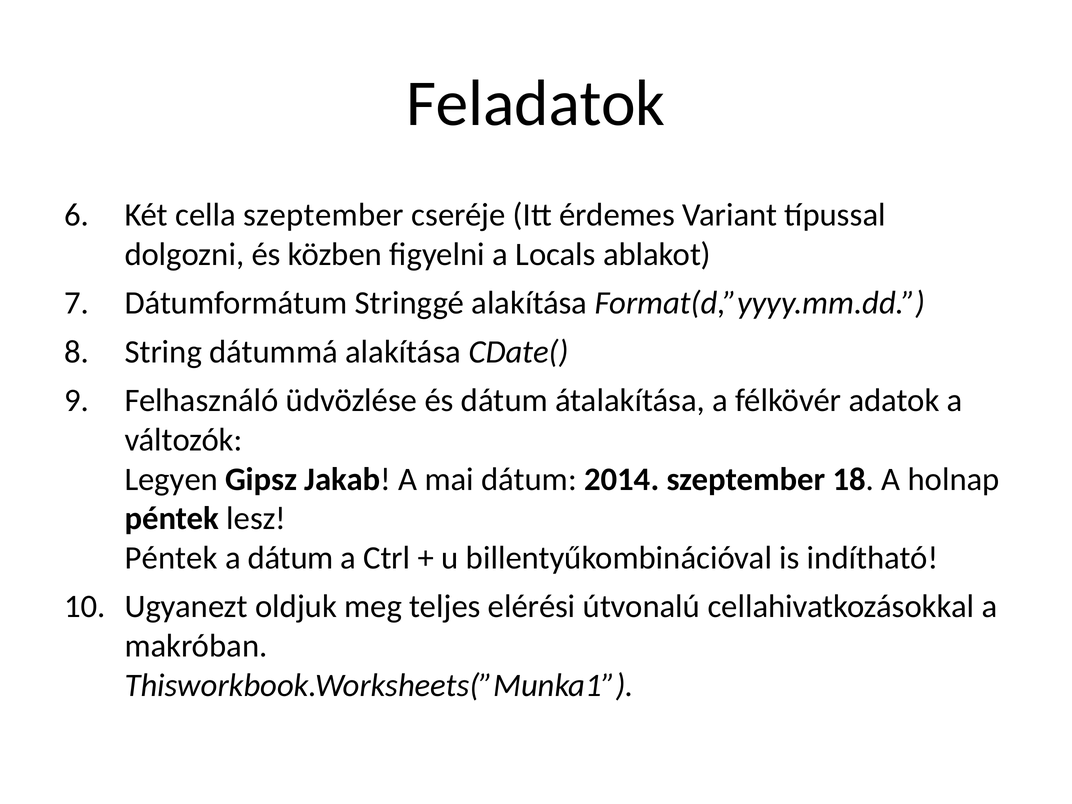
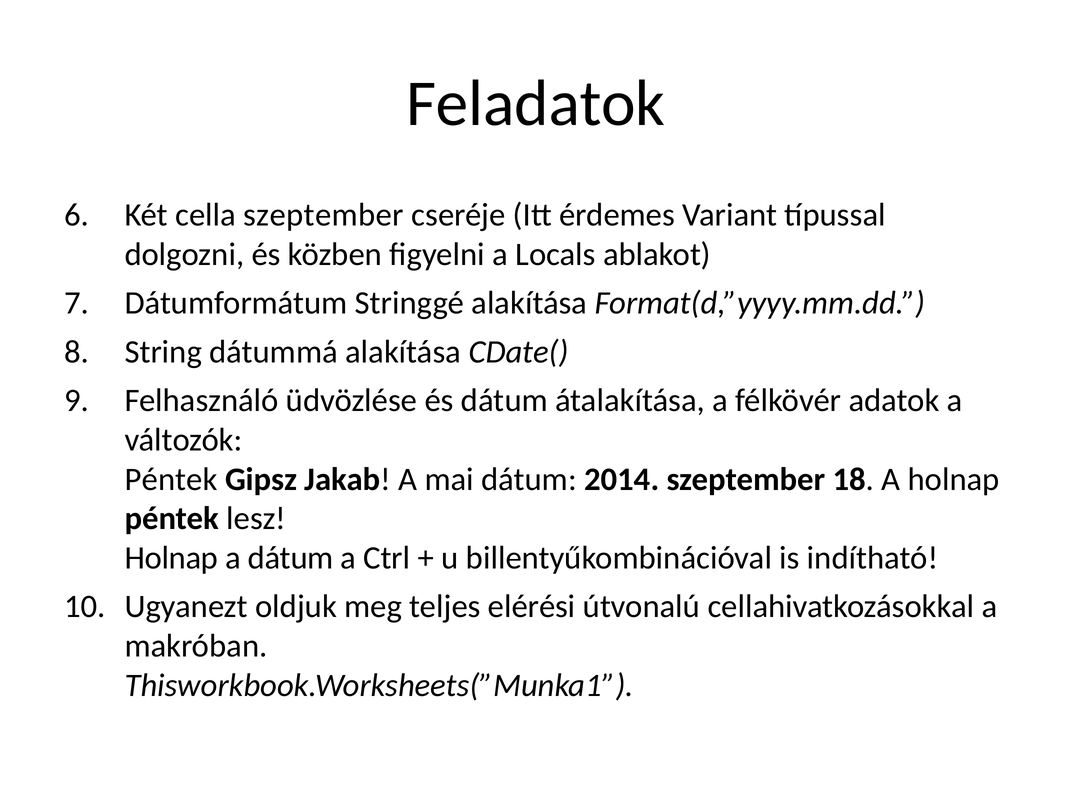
Legyen at (171, 479): Legyen -> Péntek
Péntek at (171, 558): Péntek -> Holnap
